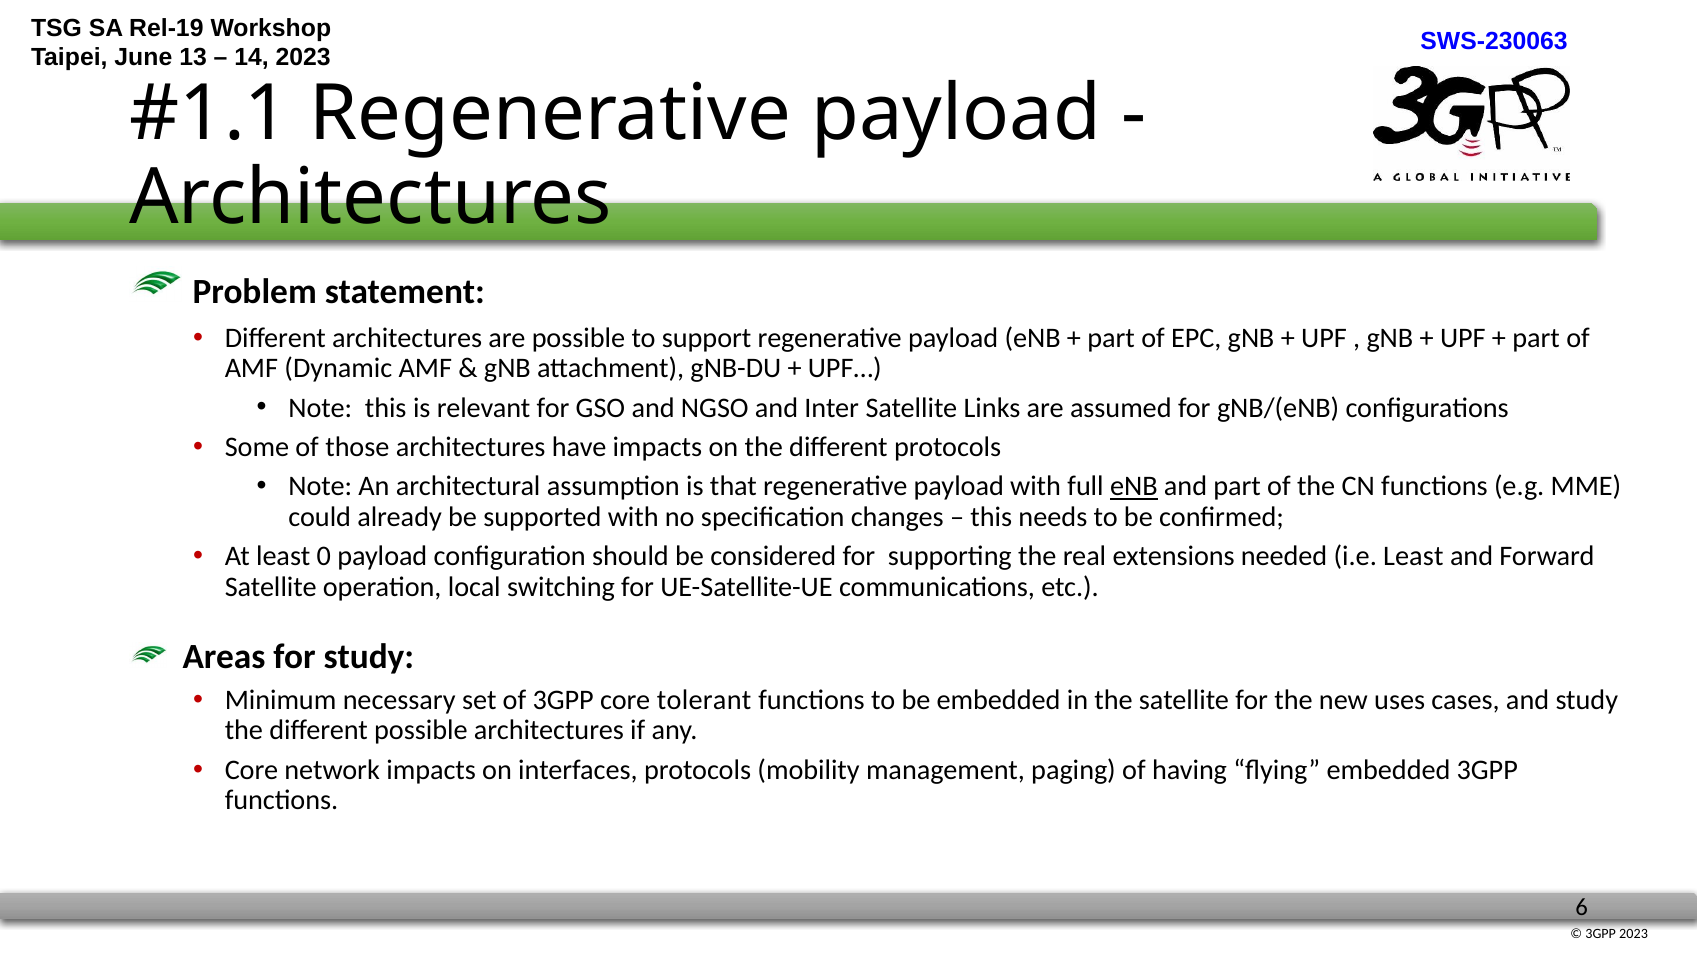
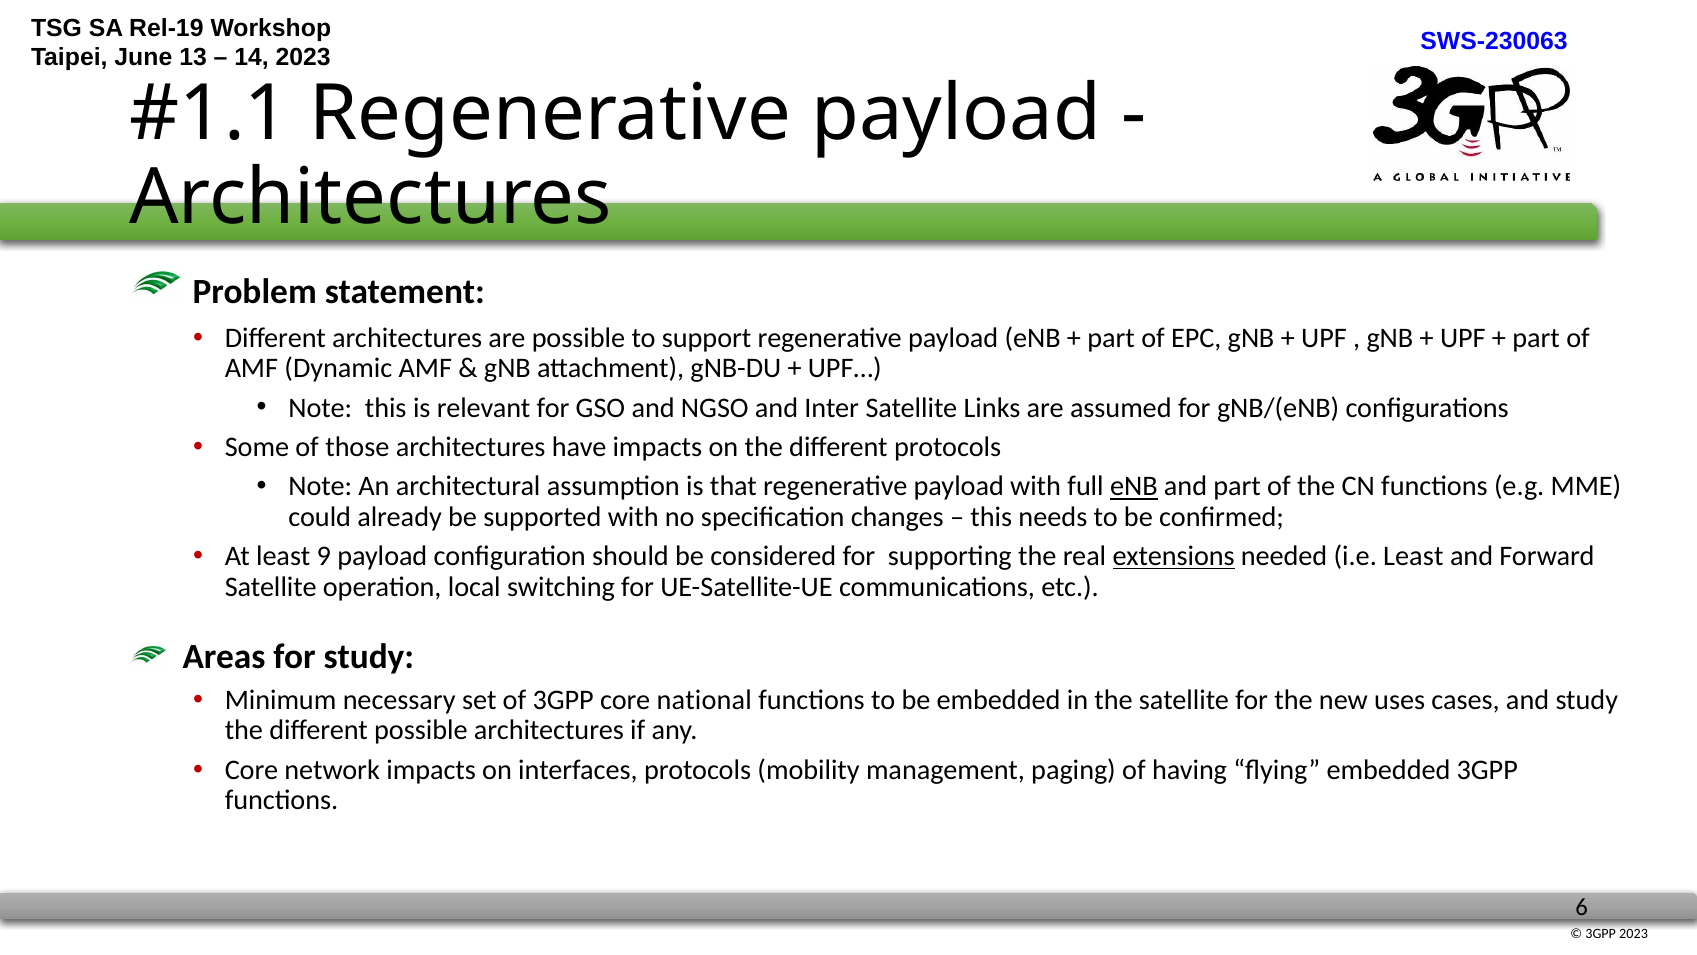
0: 0 -> 9
extensions underline: none -> present
tolerant: tolerant -> national
